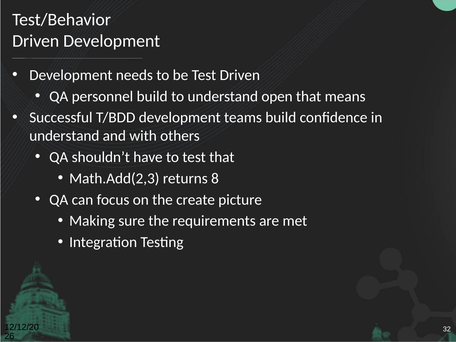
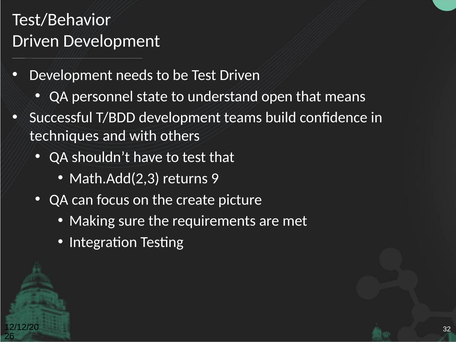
personnel build: build -> state
understand at (64, 136): understand -> techniques
8: 8 -> 9
